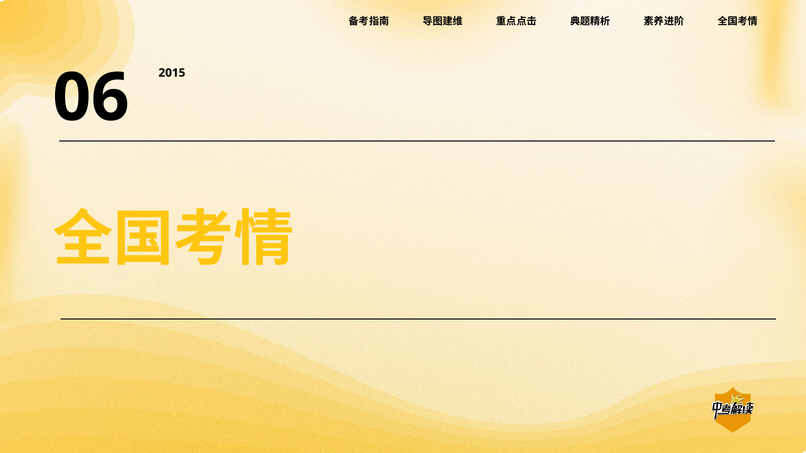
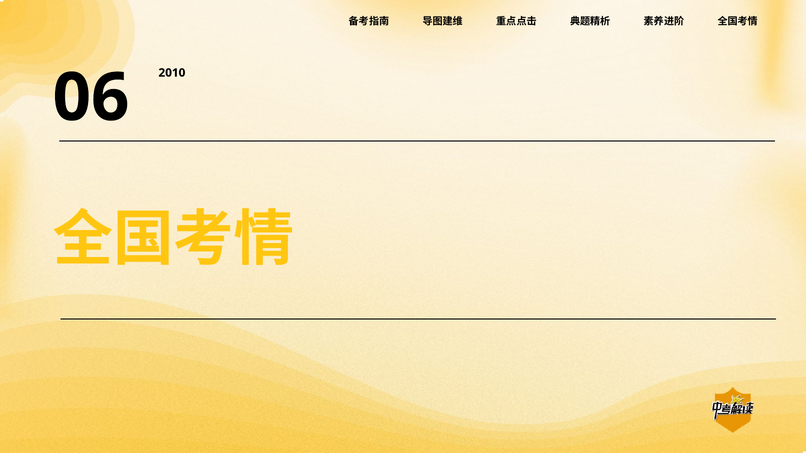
2015: 2015 -> 2010
